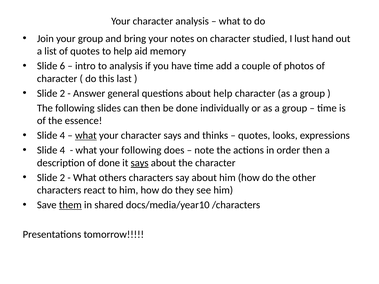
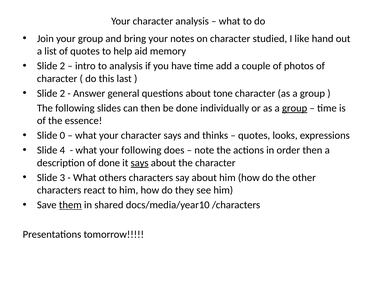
lust: lust -> like
6 at (62, 66): 6 -> 2
about help: help -> tone
group at (295, 108) underline: none -> present
4 at (62, 136): 4 -> 0
what at (86, 136) underline: present -> none
2 at (62, 178): 2 -> 3
